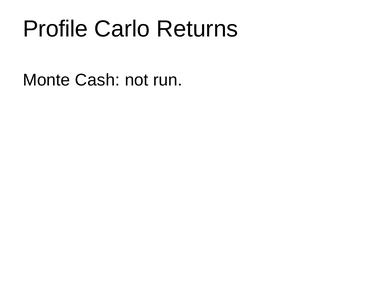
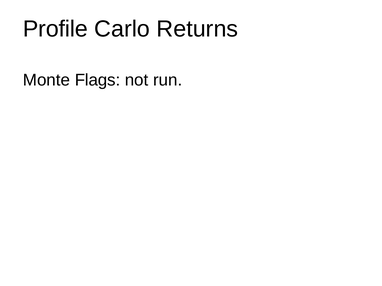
Cash: Cash -> Flags
